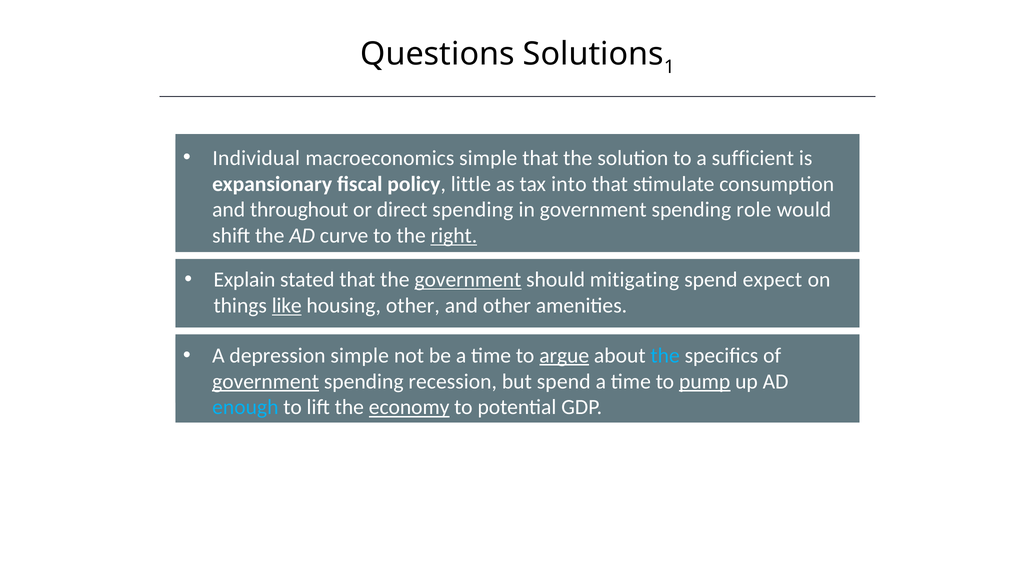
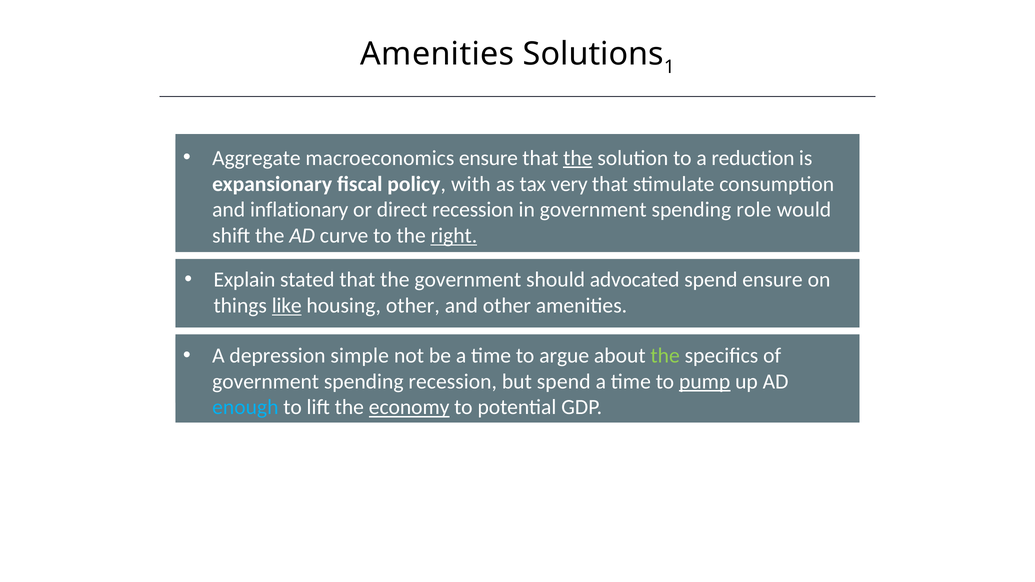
Questions at (438, 54): Questions -> Amenities
Individual: Individual -> Aggregate
macroeconomics simple: simple -> ensure
the at (578, 158) underline: none -> present
sufficient: sufficient -> reduction
little: little -> with
into: into -> very
throughout: throughout -> inflationary
direct spending: spending -> recession
government at (468, 280) underline: present -> none
mitigating: mitigating -> advocated
spend expect: expect -> ensure
argue underline: present -> none
the at (665, 356) colour: light blue -> light green
government at (266, 382) underline: present -> none
